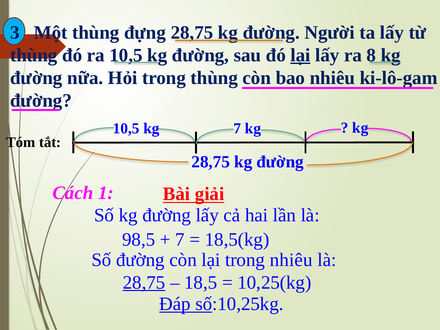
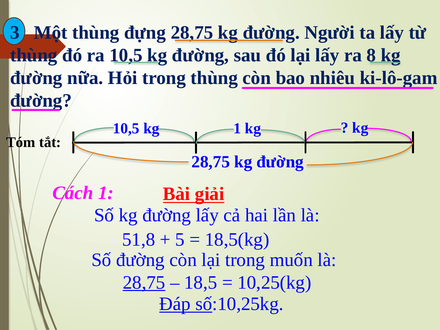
lại at (300, 55) underline: present -> none
kg 7: 7 -> 1
98,5: 98,5 -> 51,8
7 at (180, 240): 7 -> 5
trong nhiêu: nhiêu -> muốn
